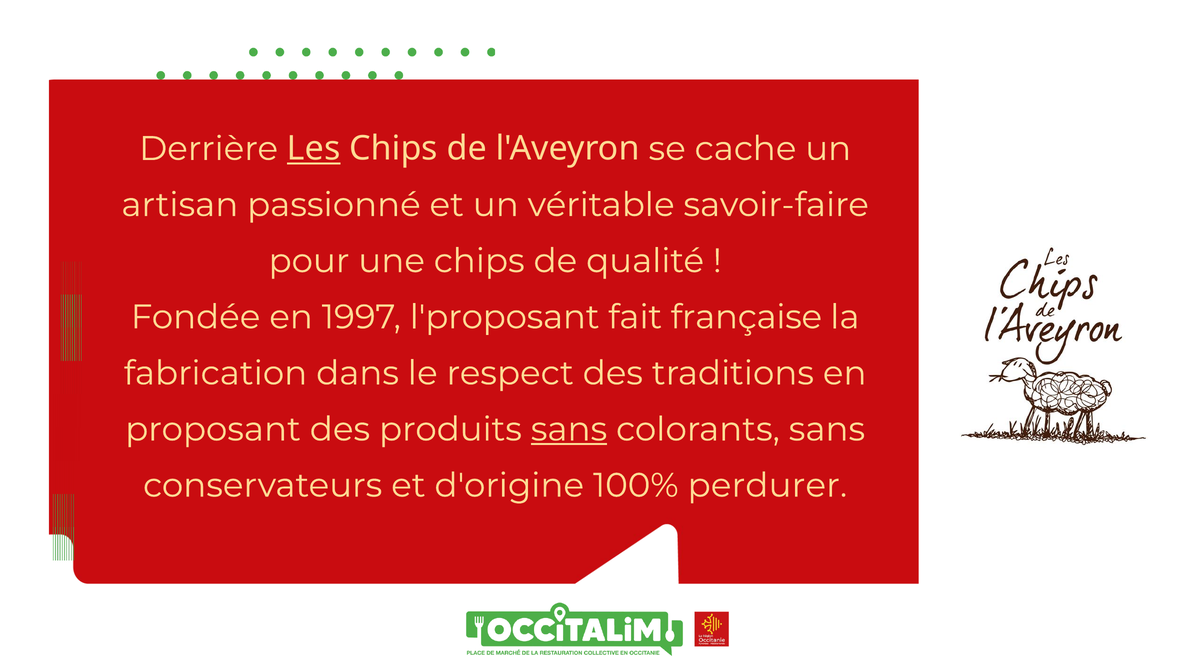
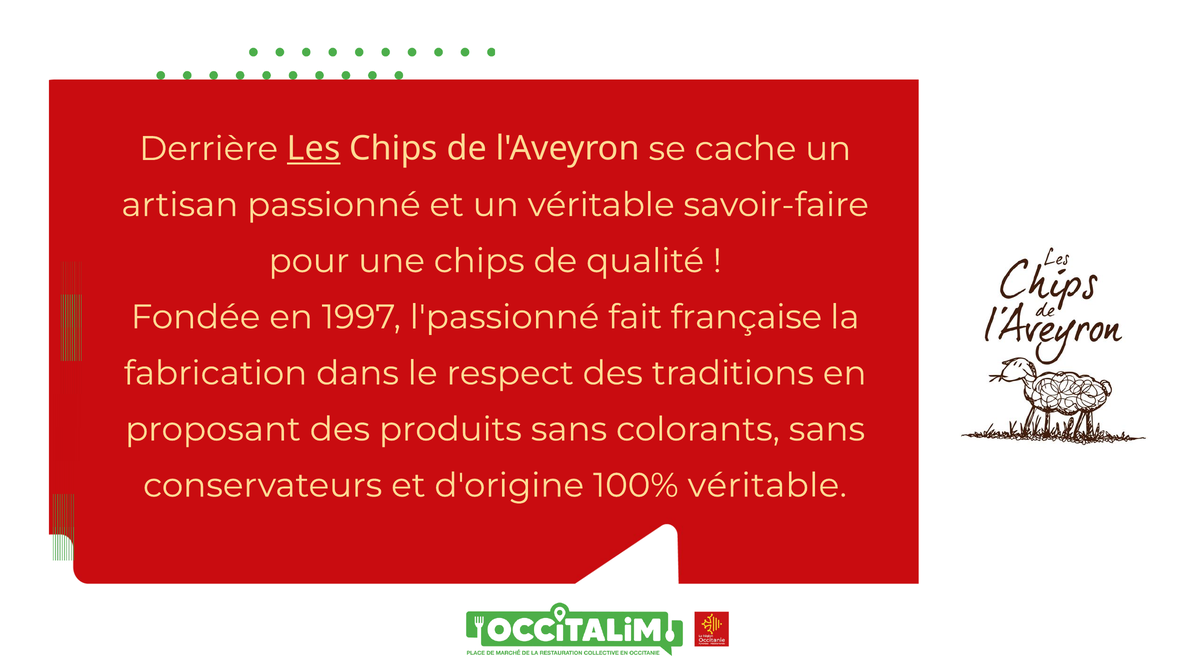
l'proposant: l'proposant -> l'passionné
sans at (569, 429) underline: present -> none
100% perdurer: perdurer -> véritable
